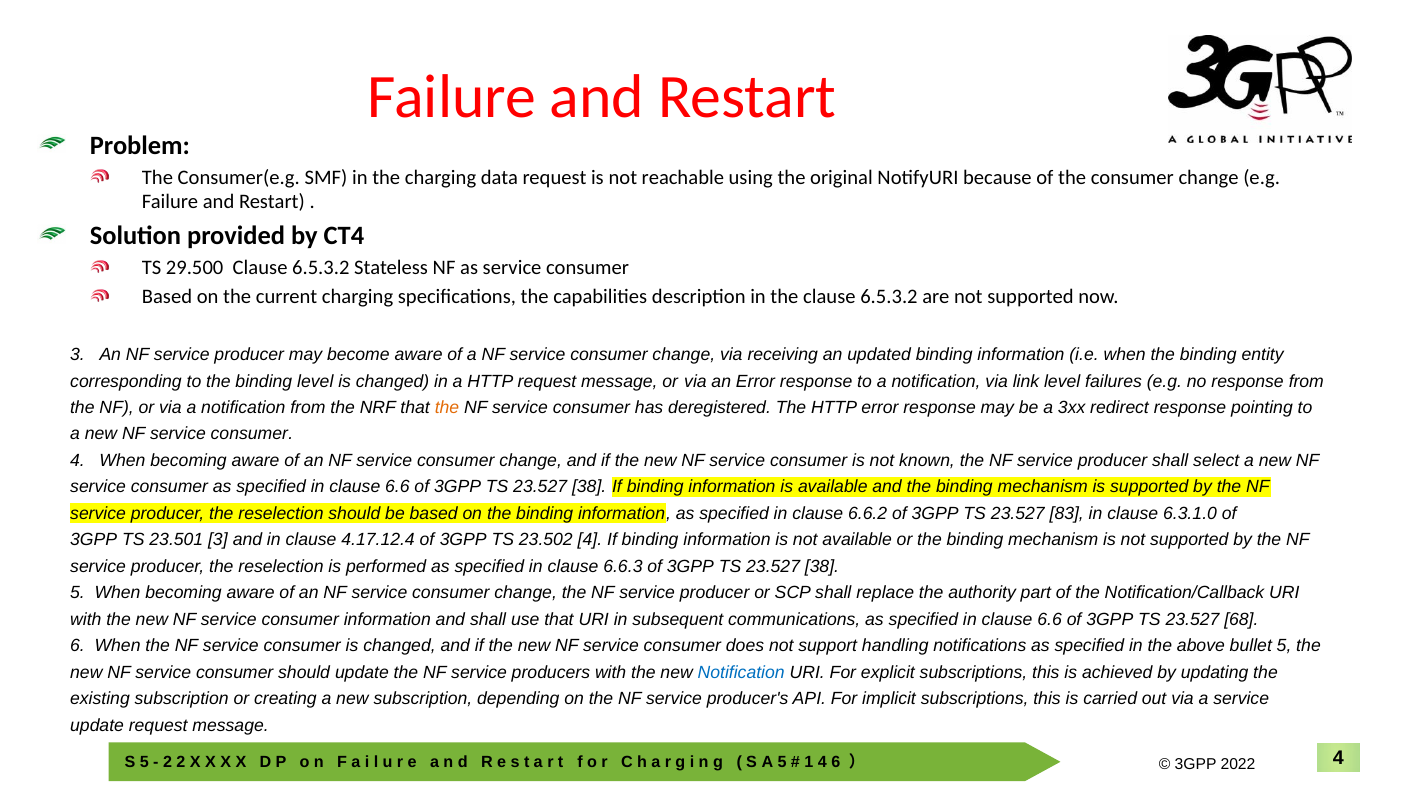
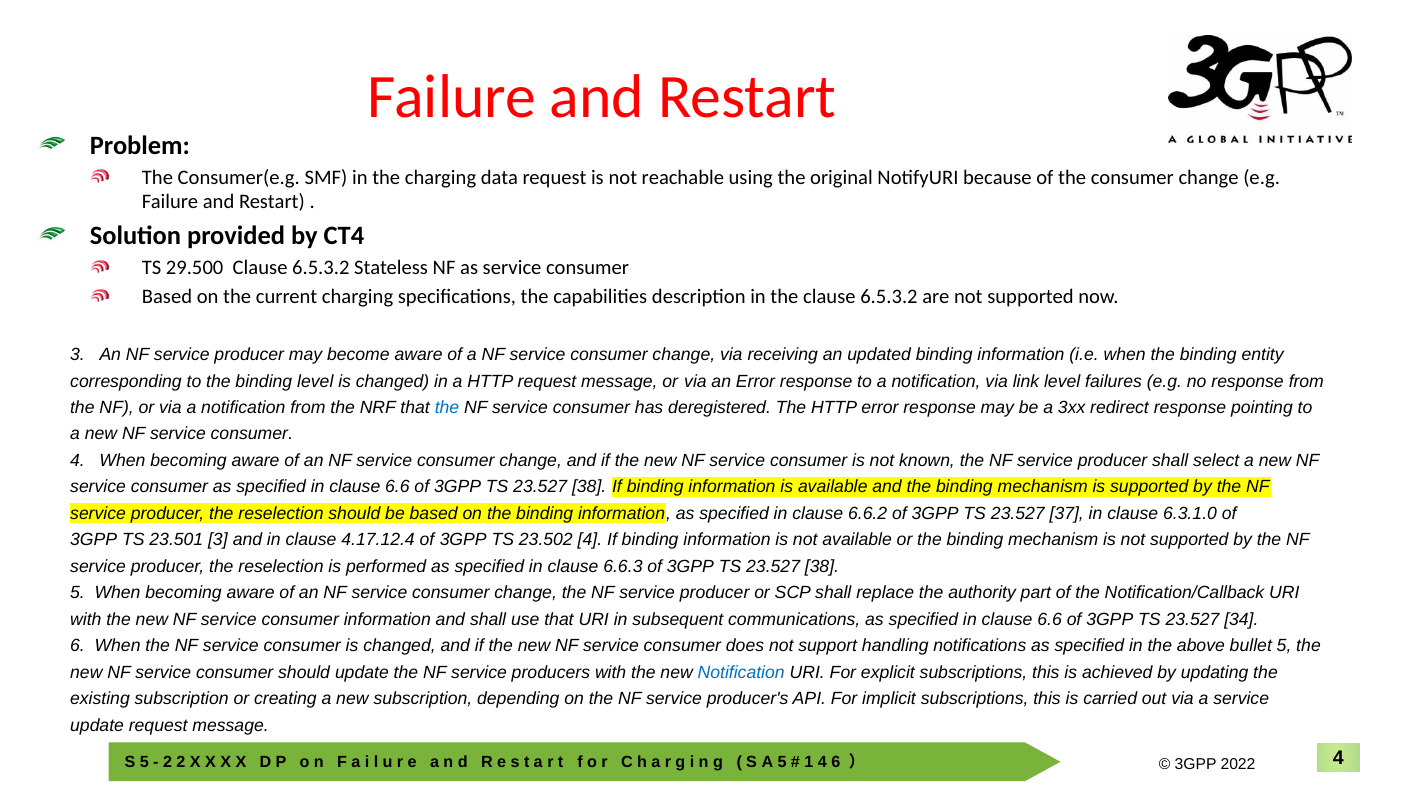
the at (447, 408) colour: orange -> blue
83: 83 -> 37
68: 68 -> 34
